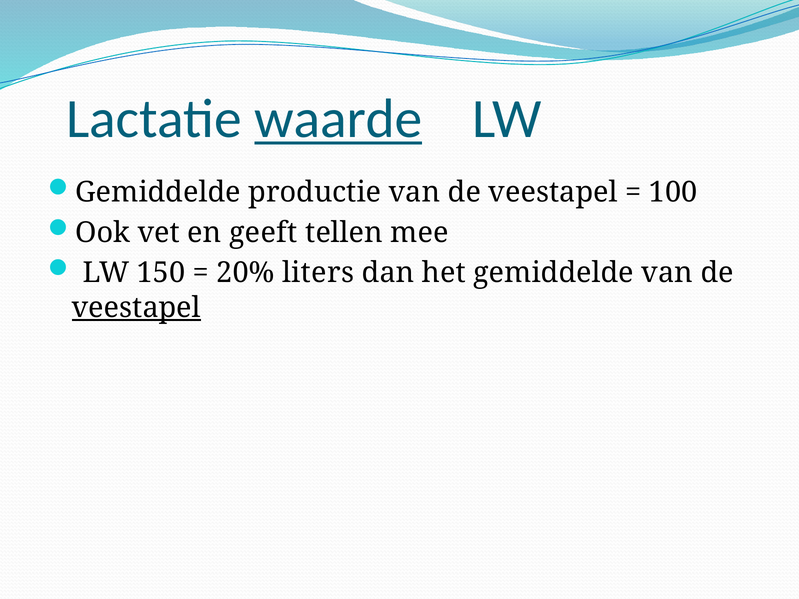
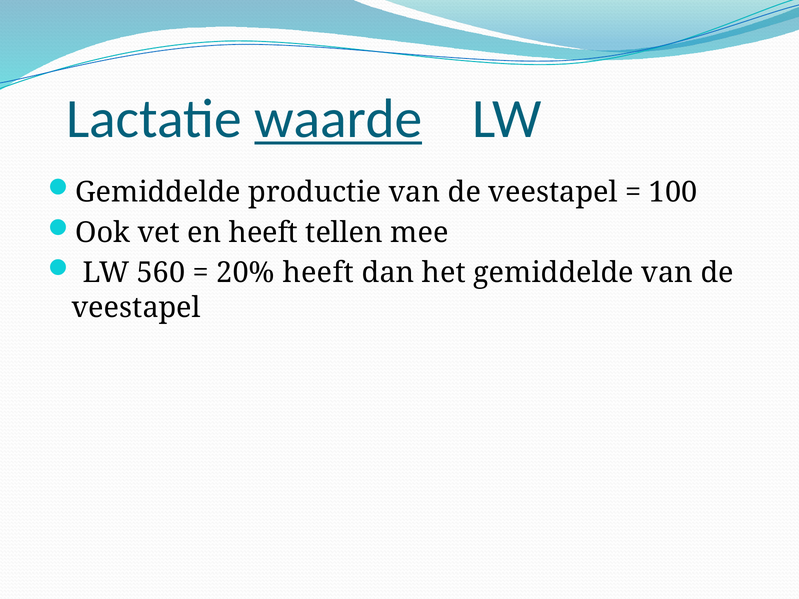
en geeft: geeft -> heeft
150: 150 -> 560
20% liters: liters -> heeft
veestapel at (136, 308) underline: present -> none
